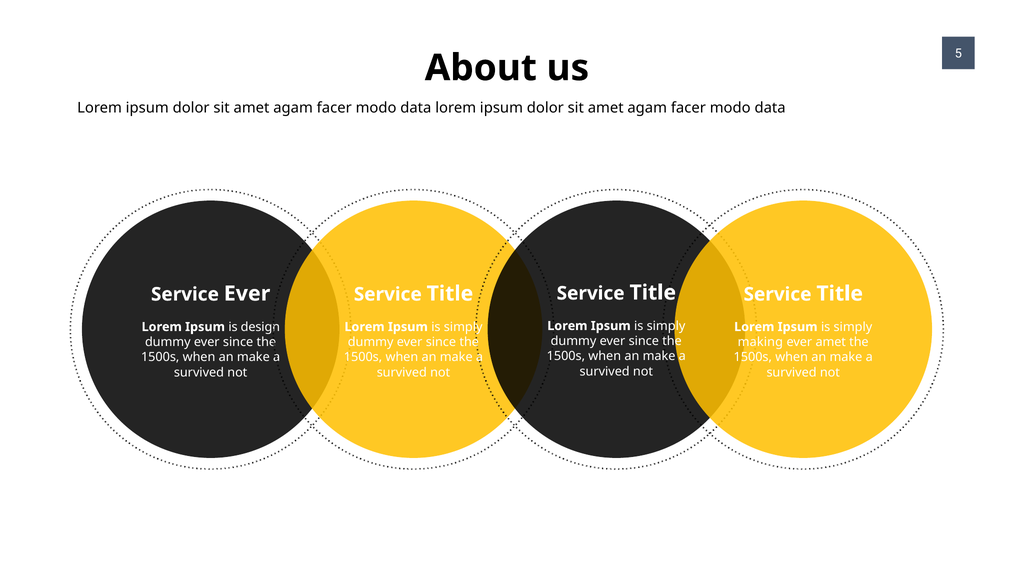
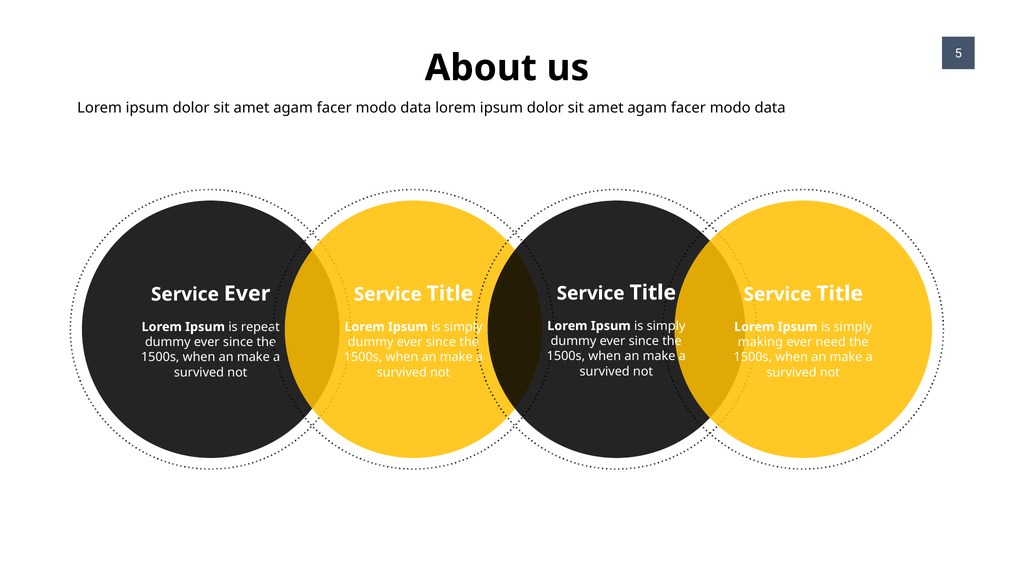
design: design -> repeat
ever amet: amet -> need
